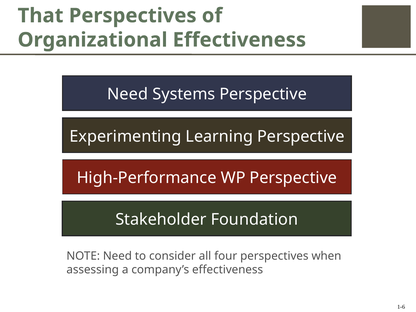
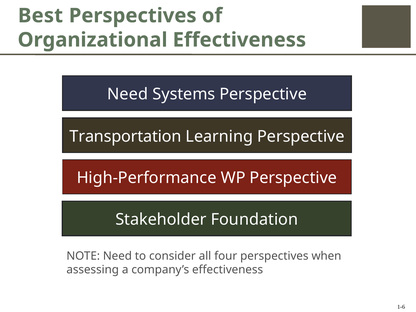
That: That -> Best
Experimenting: Experimenting -> Transportation
